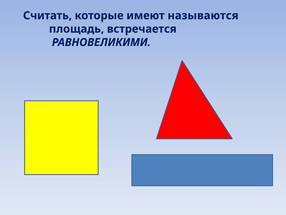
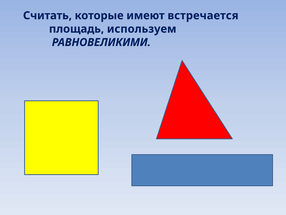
называются: называются -> встречается
встречается: встречается -> используем
